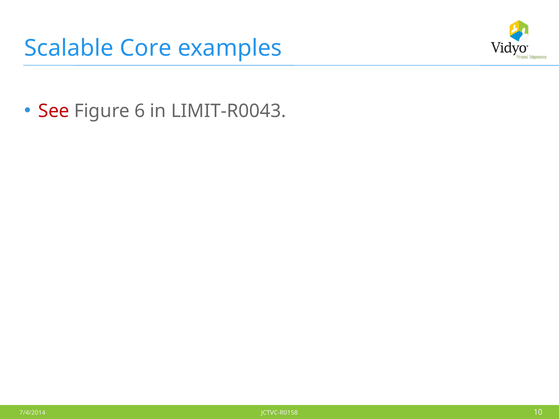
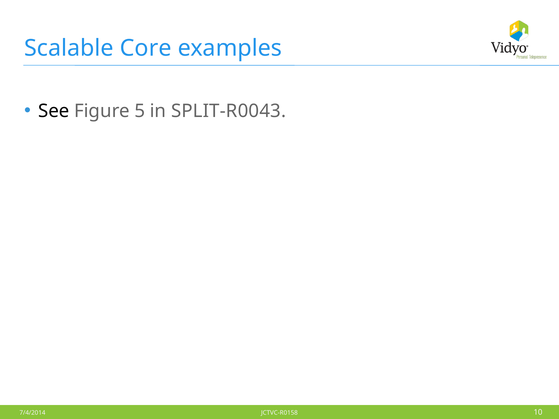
See colour: red -> black
6: 6 -> 5
LIMIT-R0043: LIMIT-R0043 -> SPLIT-R0043
